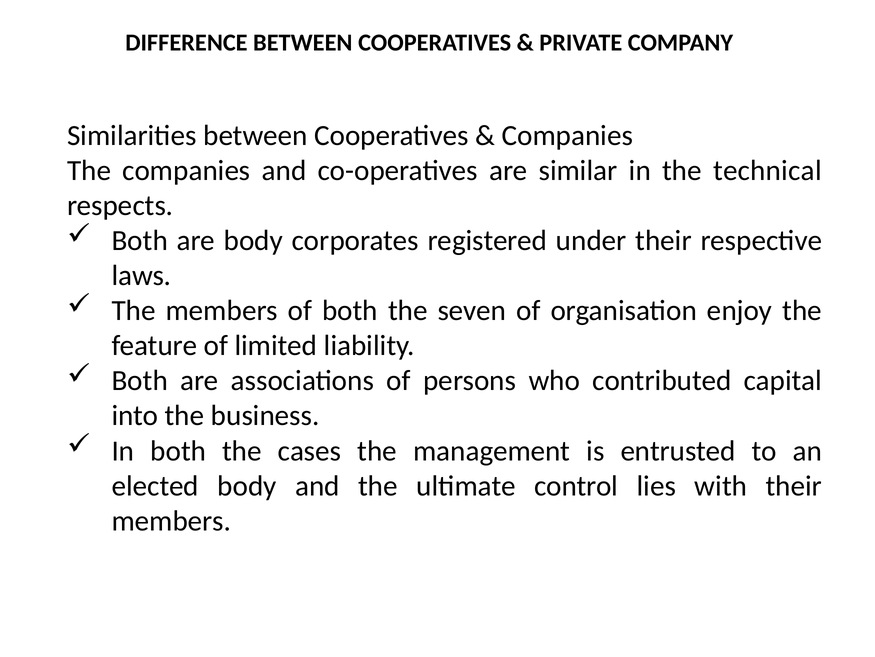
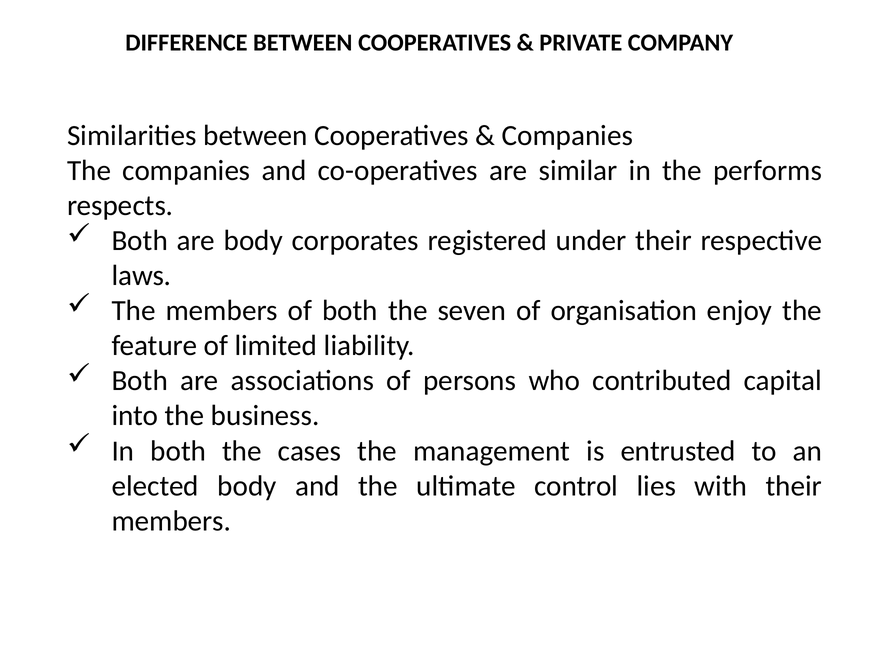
technical: technical -> performs
